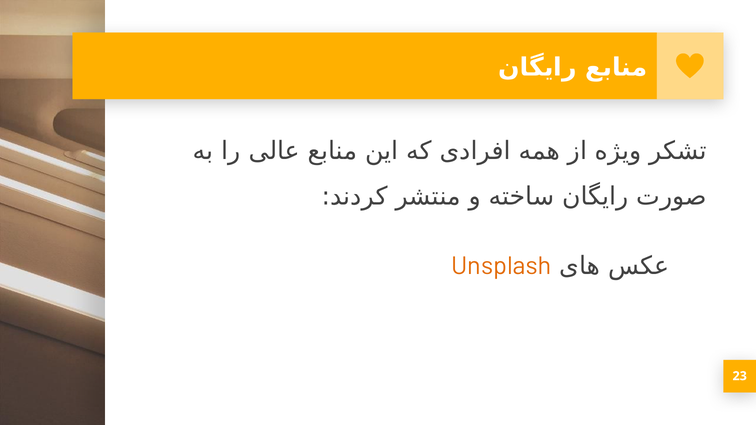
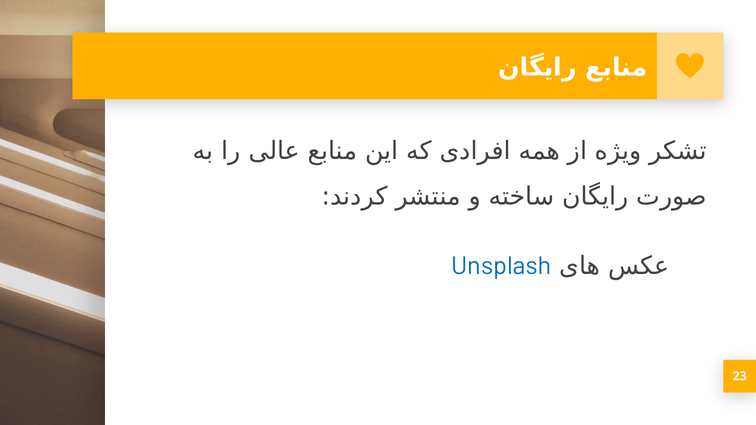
Unsplash colour: orange -> blue
